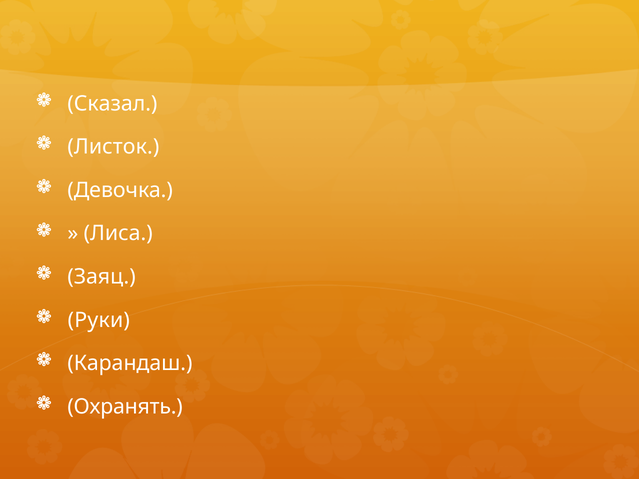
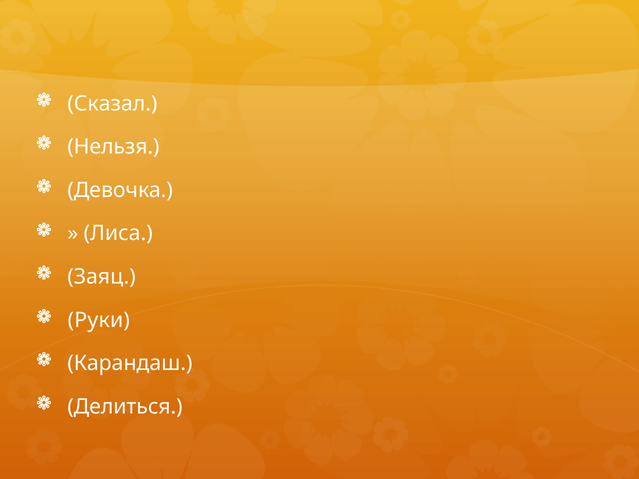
Листок: Листок -> Нельзя
Охранять: Охранять -> Делиться
